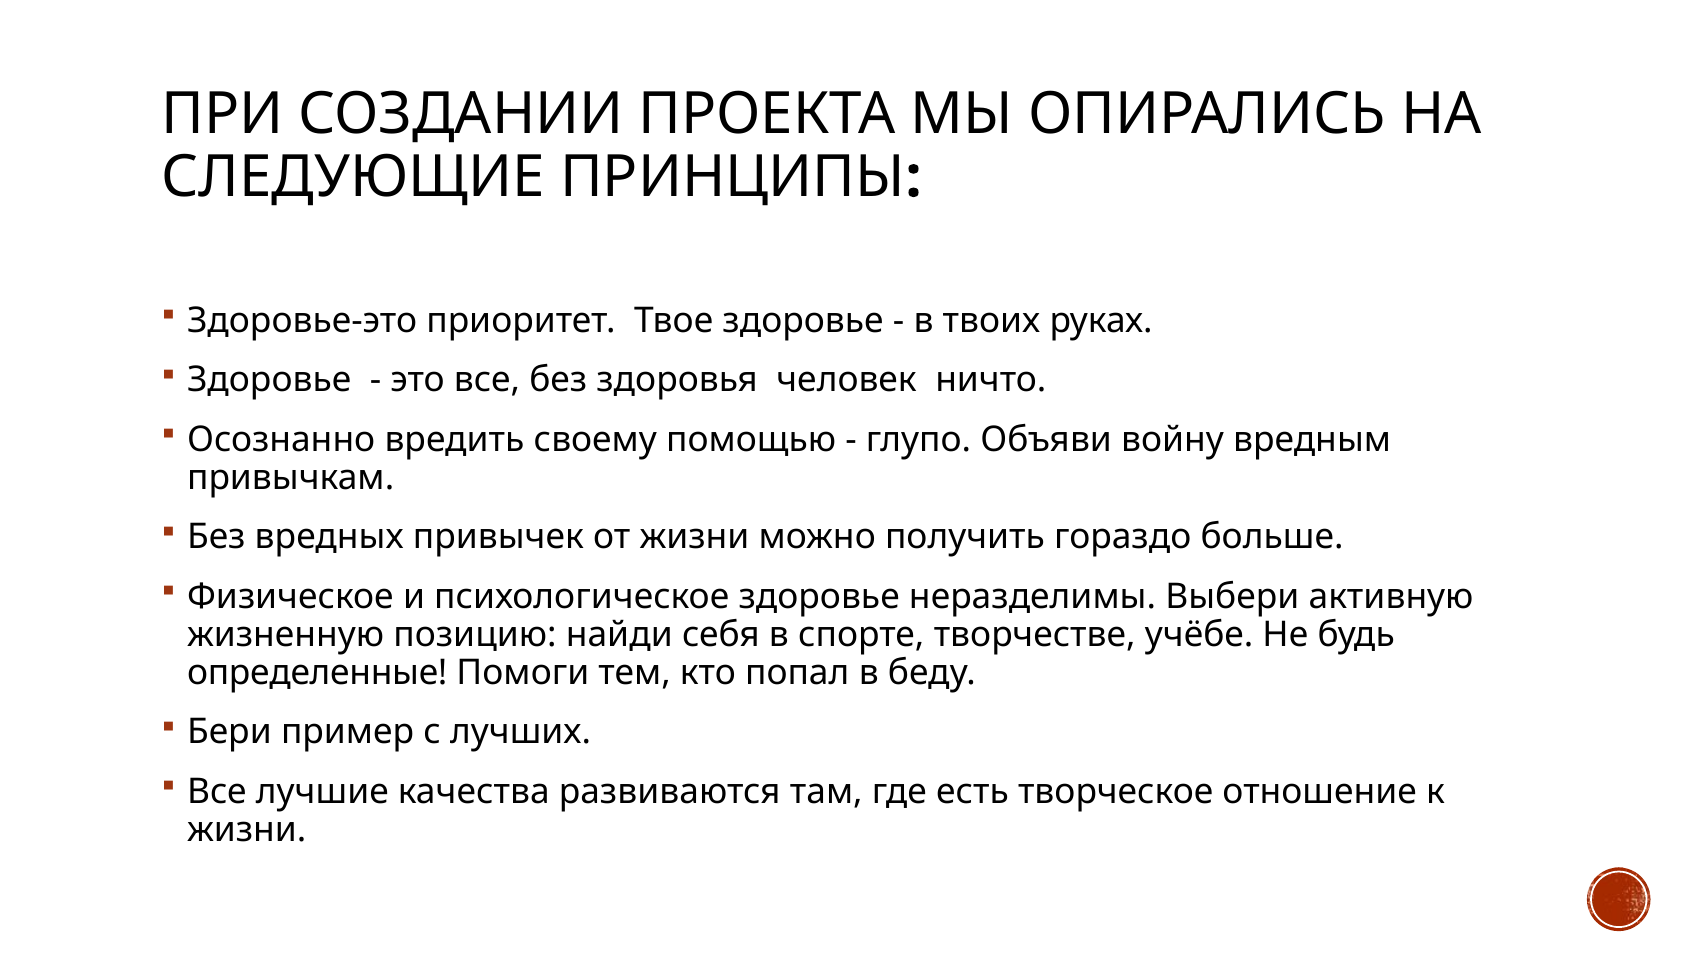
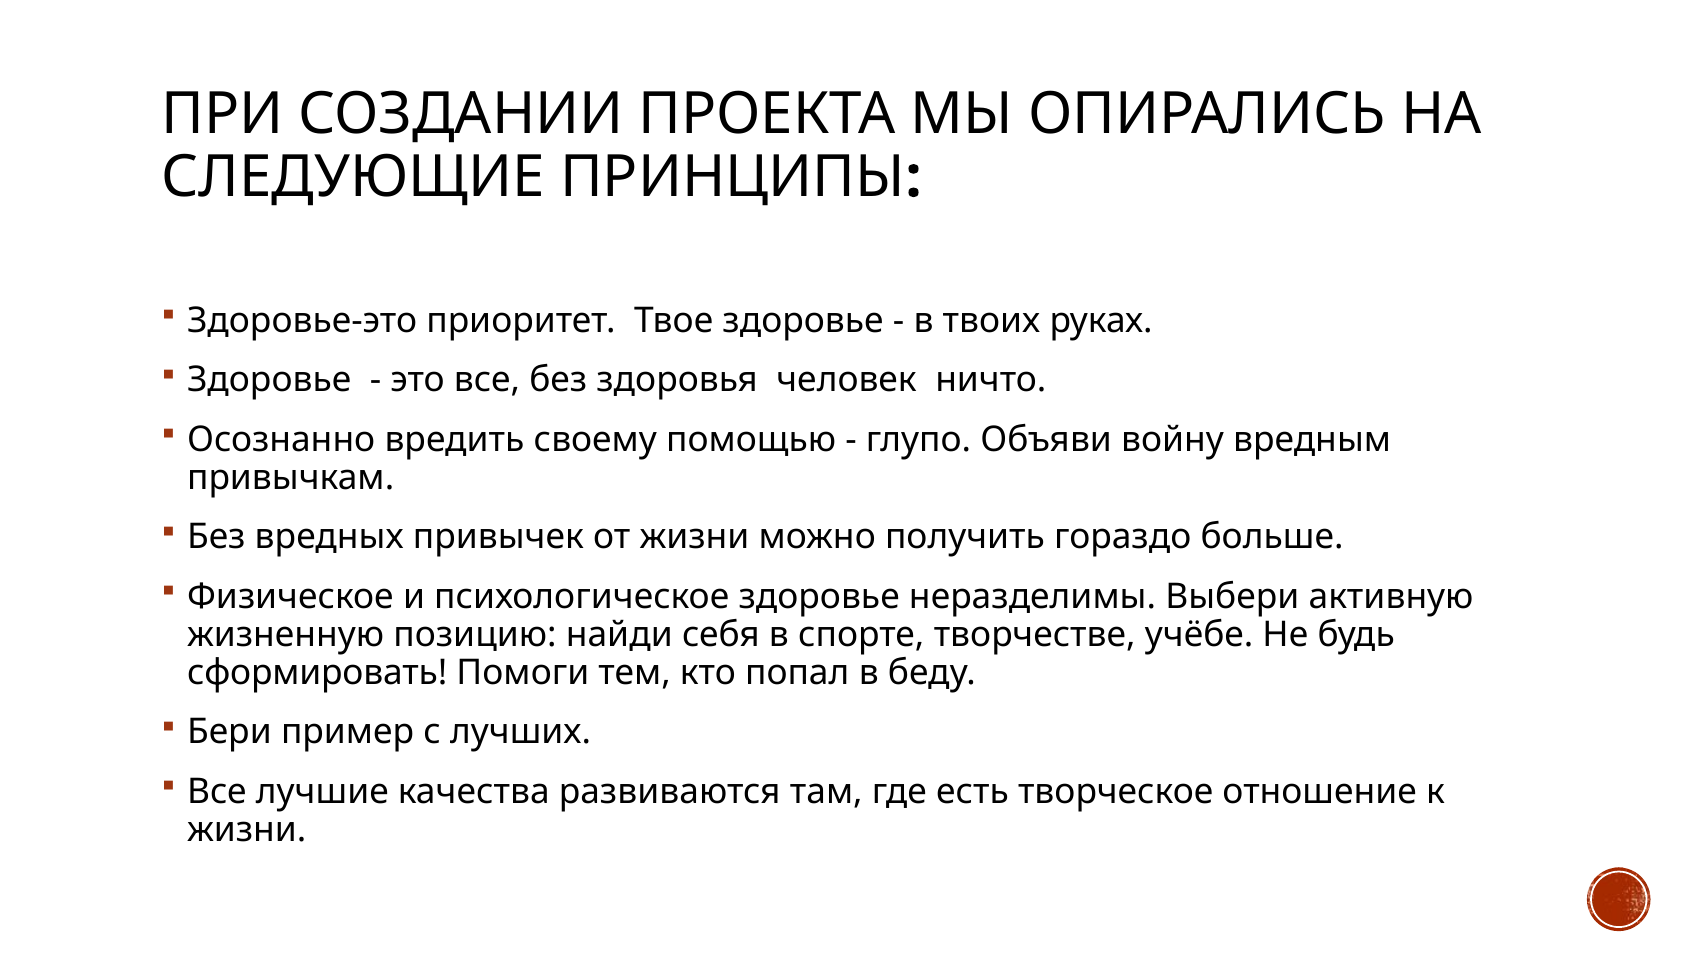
определенные: определенные -> сформировать
